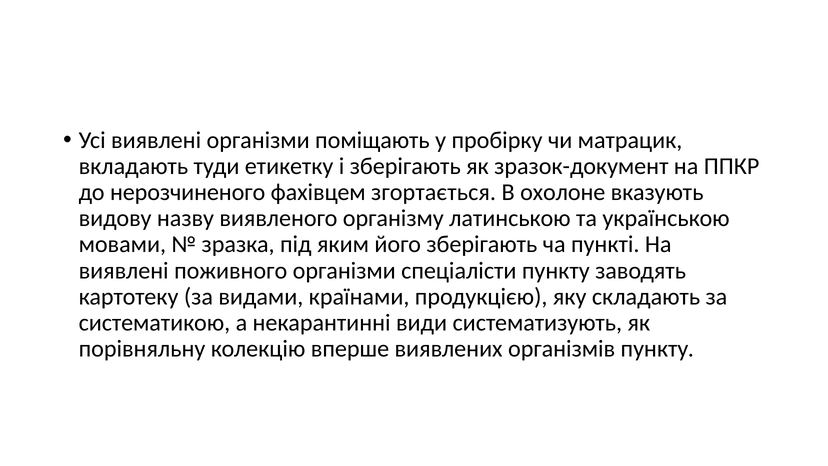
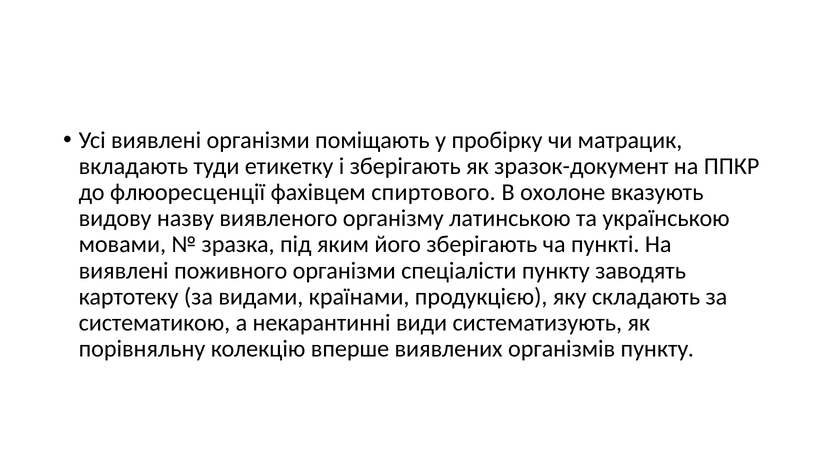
нерозчиненого: нерозчиненого -> флюоресценції
згортається: згортається -> спиртового
